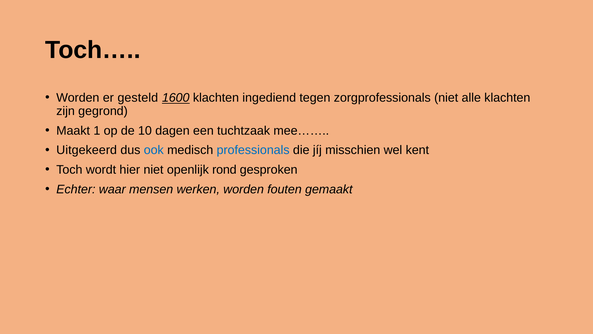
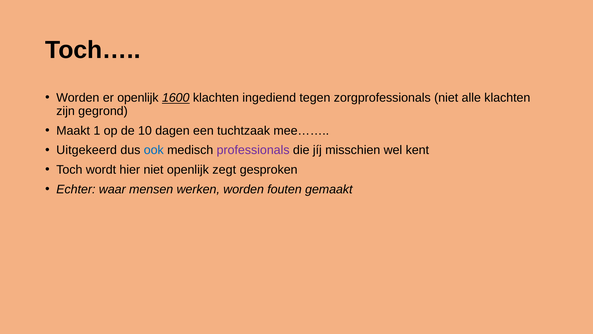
er gesteld: gesteld -> openlijk
professionals colour: blue -> purple
rond: rond -> zegt
